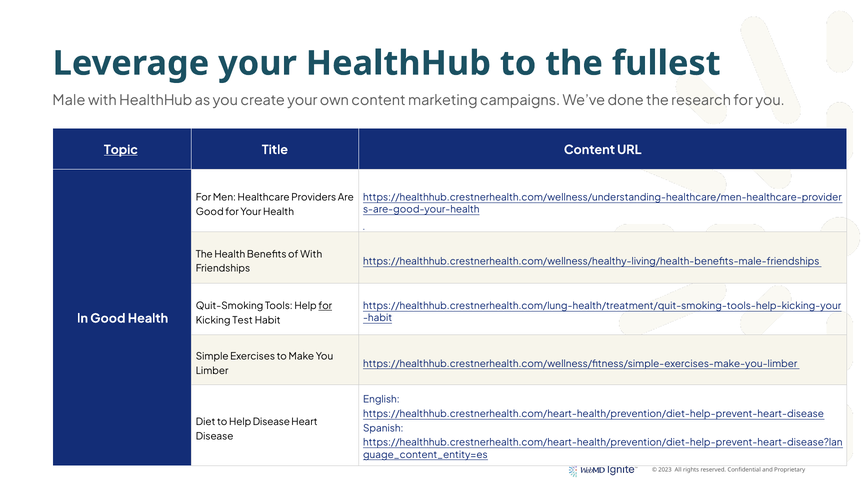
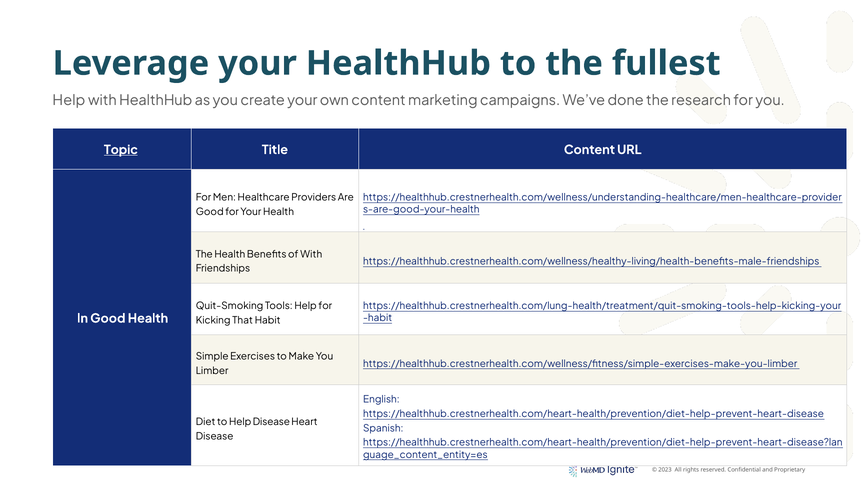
Male at (69, 100): Male -> Help
for at (325, 306) underline: present -> none
Test: Test -> That
